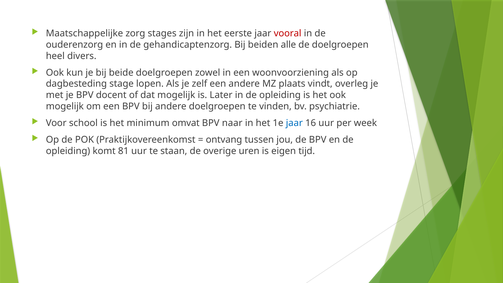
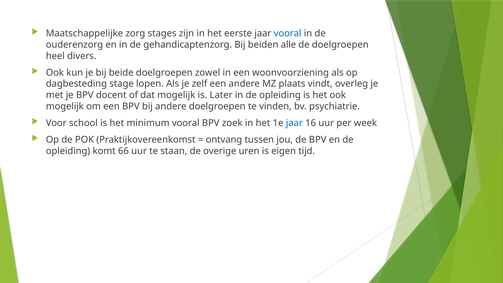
vooral at (288, 33) colour: red -> blue
minimum omvat: omvat -> vooral
naar: naar -> zoek
81: 81 -> 66
